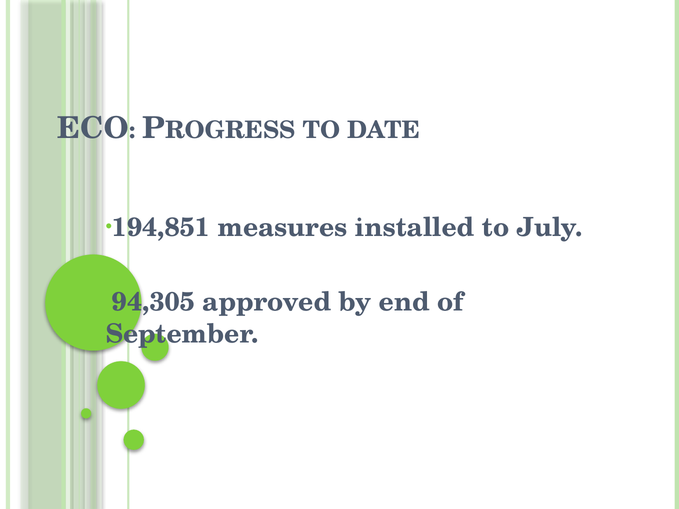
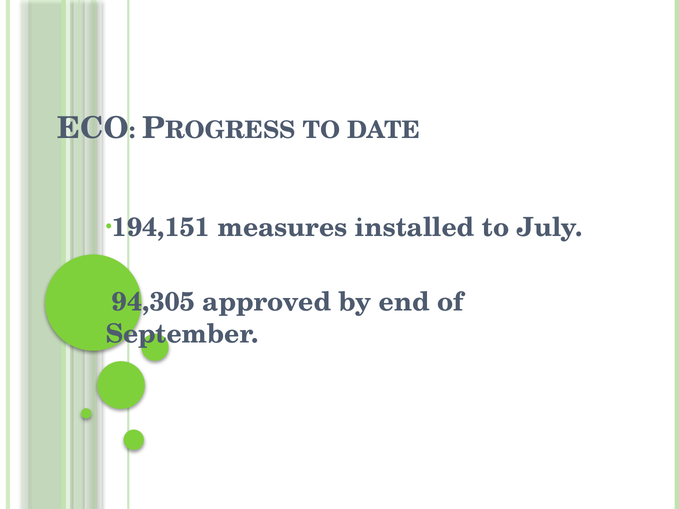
194,851: 194,851 -> 194,151
